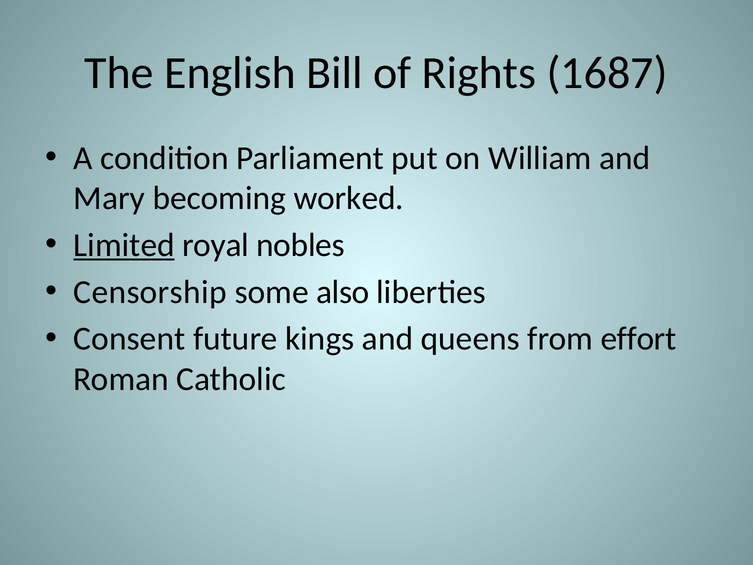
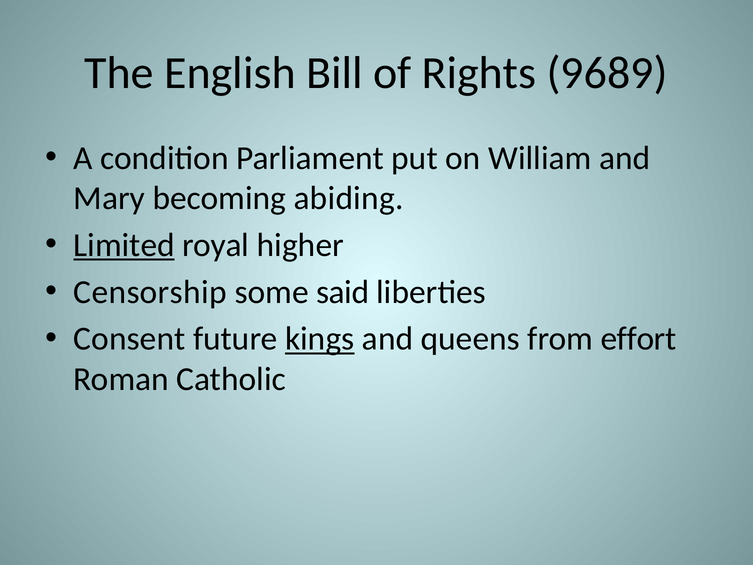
1687: 1687 -> 9689
worked: worked -> abiding
nobles: nobles -> higher
also: also -> said
kings underline: none -> present
